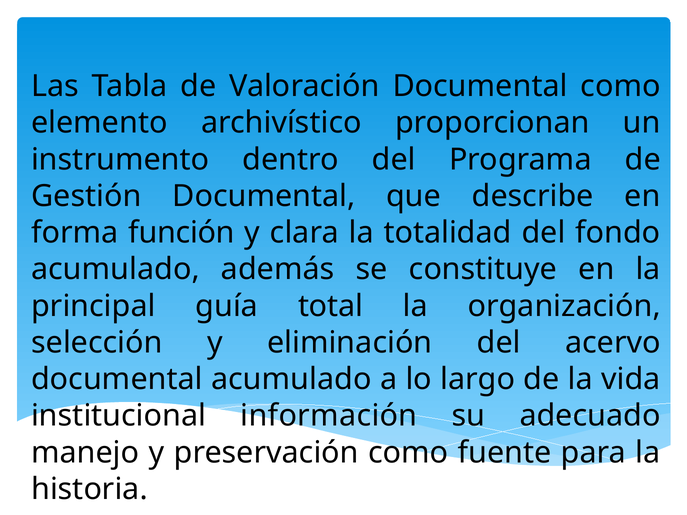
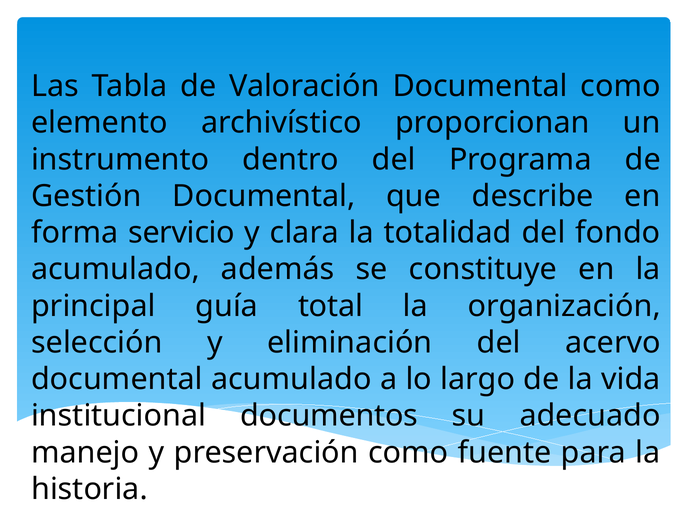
función: función -> servicio
información: información -> documentos
